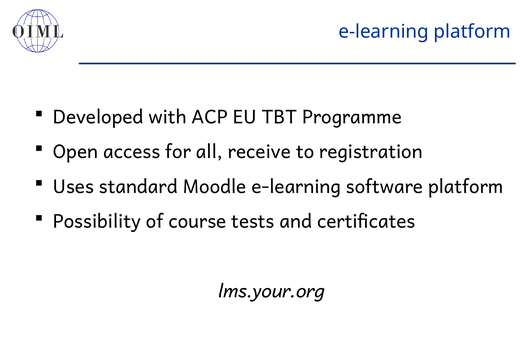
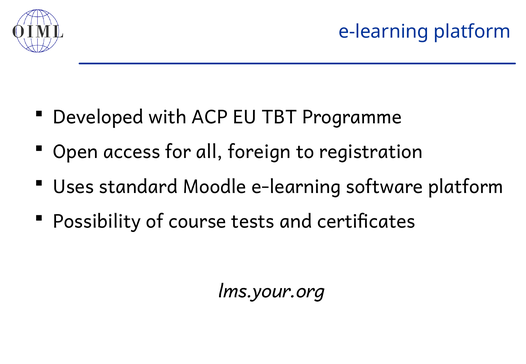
receive: receive -> foreign
